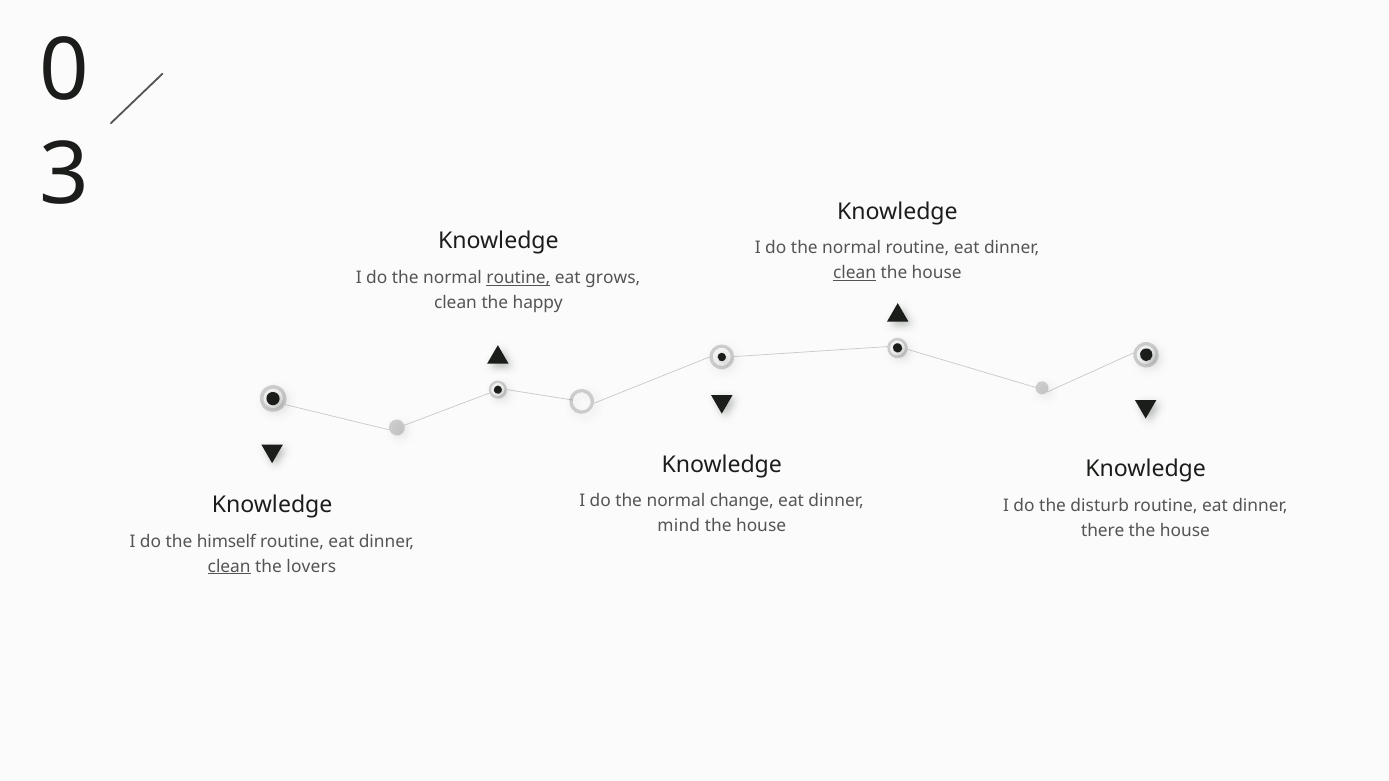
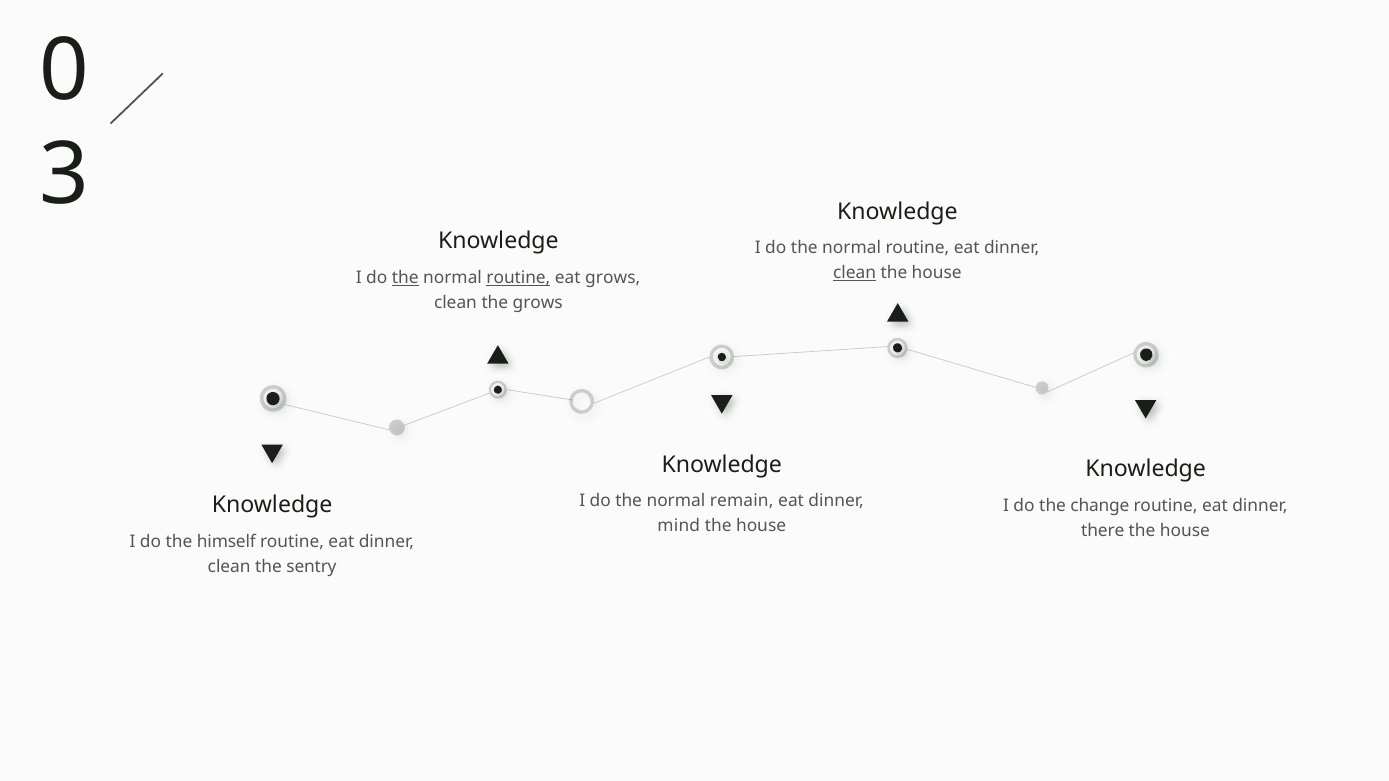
the at (405, 278) underline: none -> present
the happy: happy -> grows
change: change -> remain
disturb: disturb -> change
clean at (229, 567) underline: present -> none
lovers: lovers -> sentry
